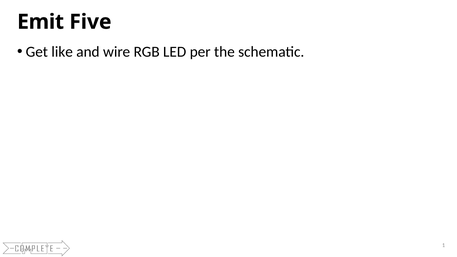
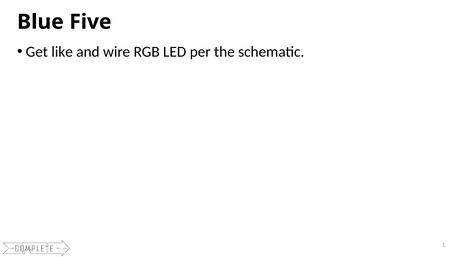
Emit: Emit -> Blue
